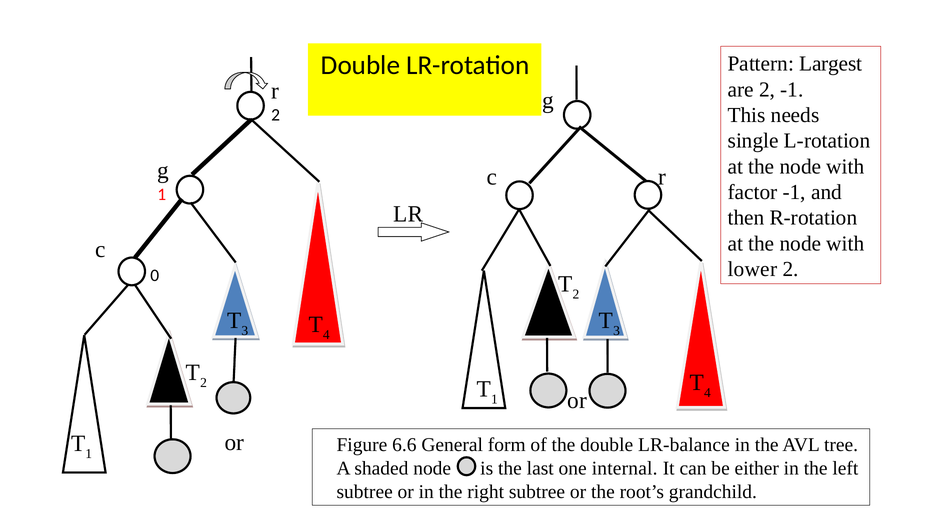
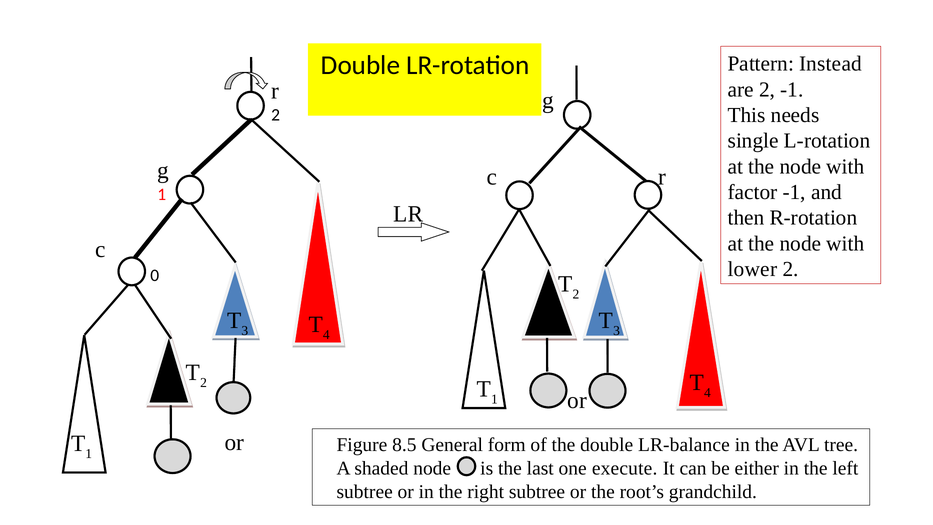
Largest: Largest -> Instead
6.6: 6.6 -> 8.5
internal: internal -> execute
